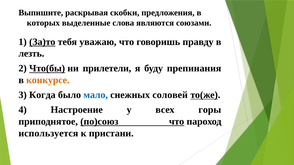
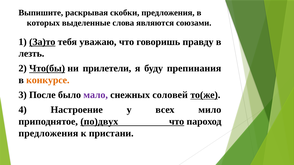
Когда: Когда -> После
мало colour: blue -> purple
горы: горы -> мило
по)союз: по)союз -> по)двух
используется at (48, 134): используется -> предложения
